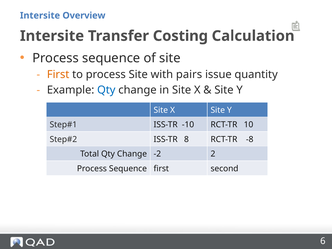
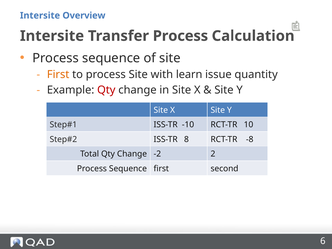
Transfer Costing: Costing -> Process
pairs: pairs -> learn
Qty at (106, 90) colour: blue -> red
